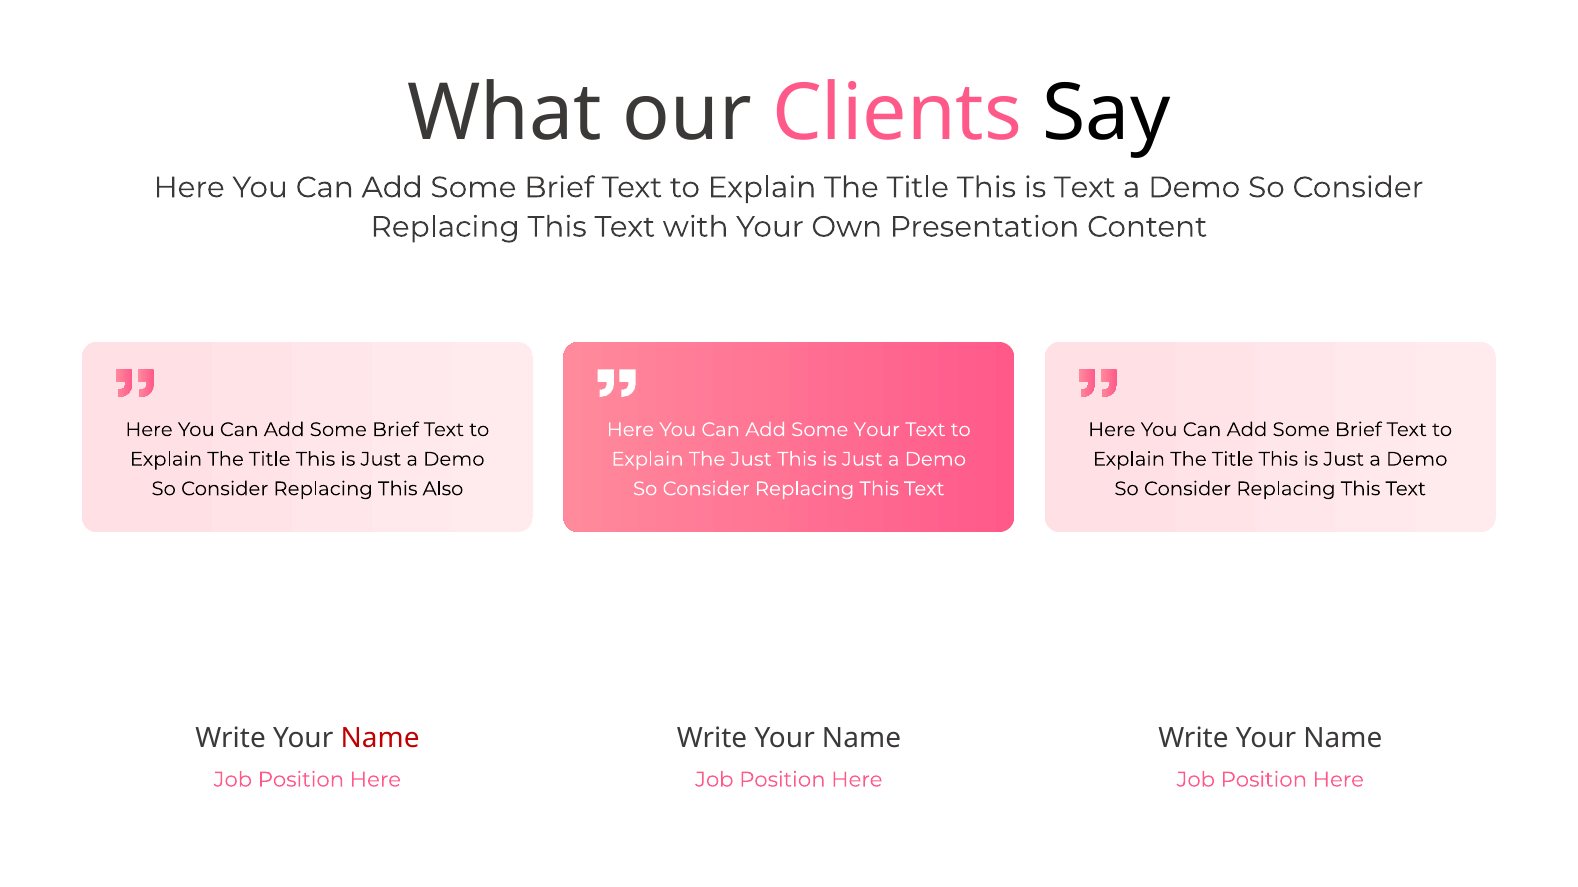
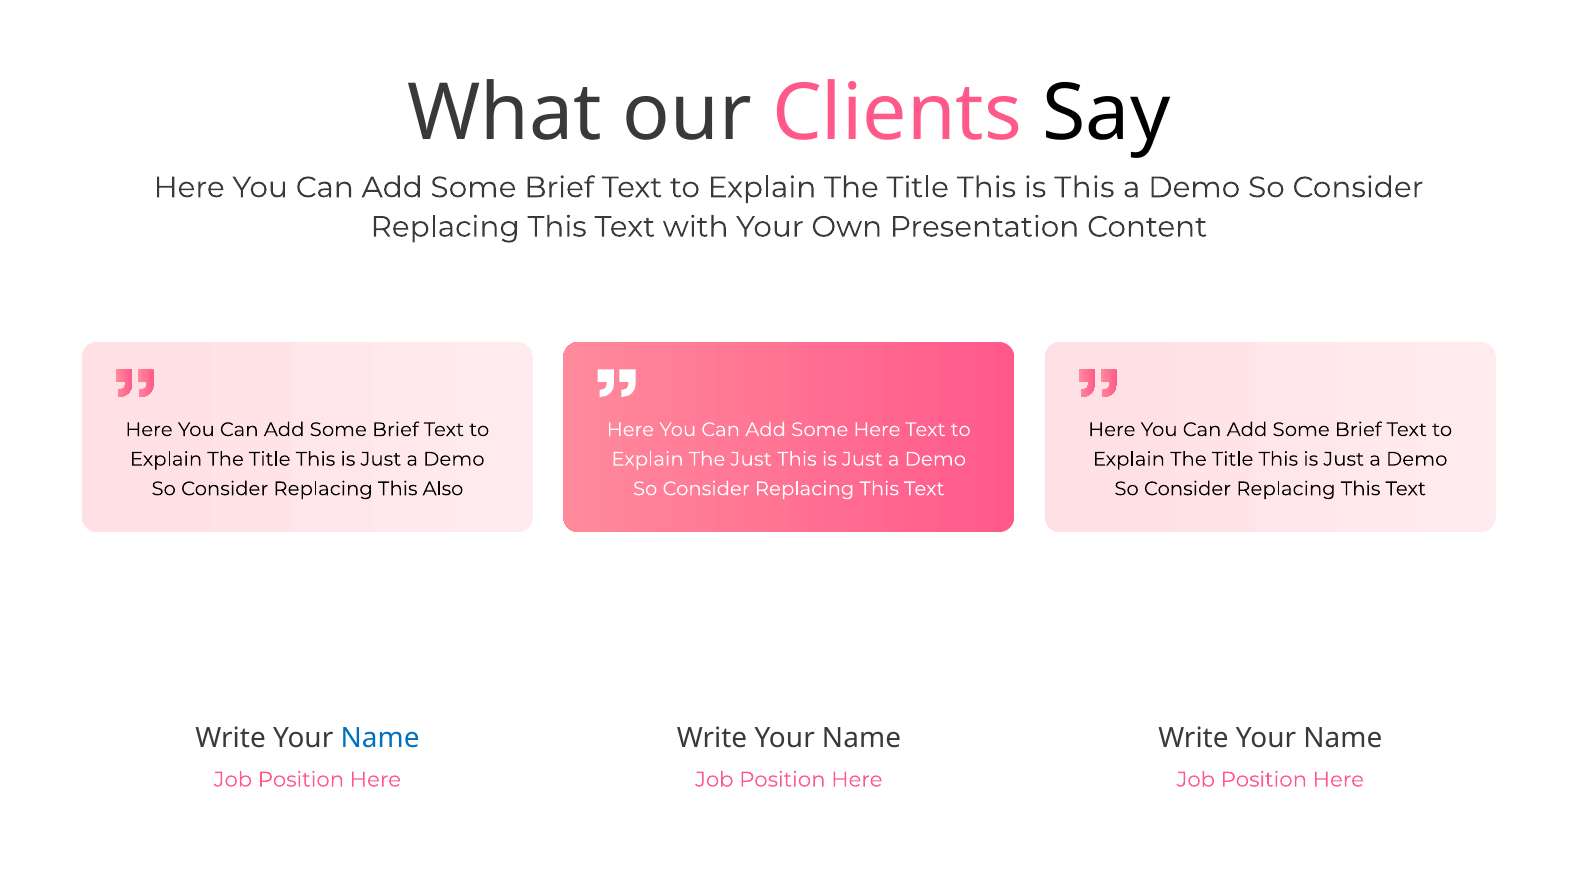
is Text: Text -> This
Some Your: Your -> Here
Name at (380, 739) colour: red -> blue
